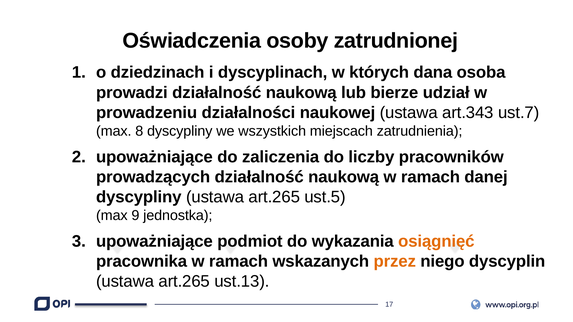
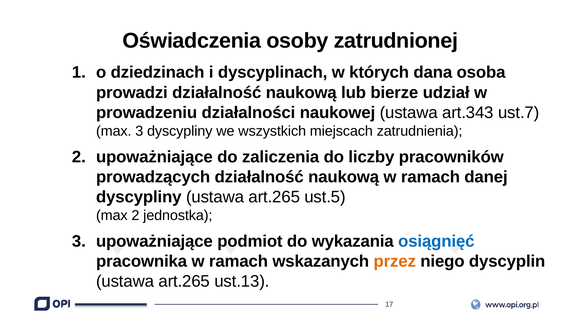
max 8: 8 -> 3
max 9: 9 -> 2
osiągnięć colour: orange -> blue
